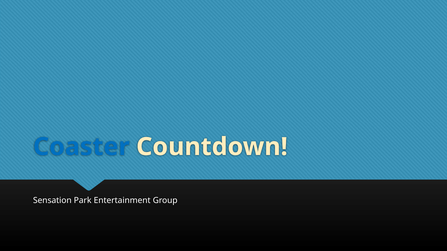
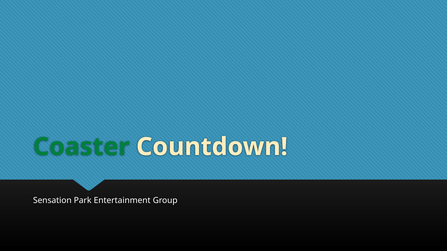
Coaster colour: blue -> green
